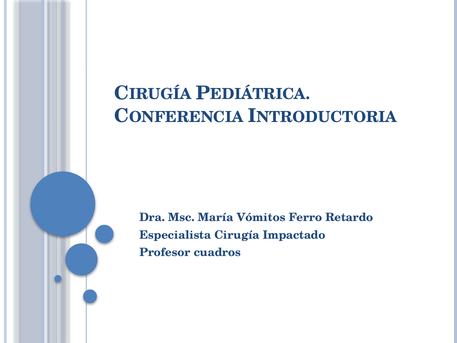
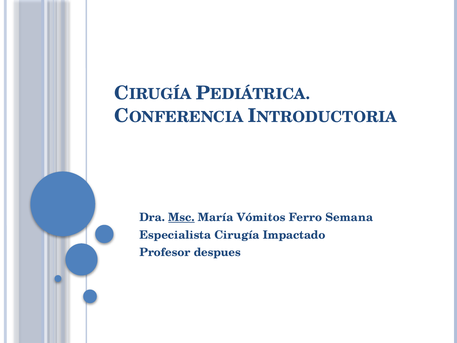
Msc underline: none -> present
Retardo: Retardo -> Semana
cuadros: cuadros -> despues
